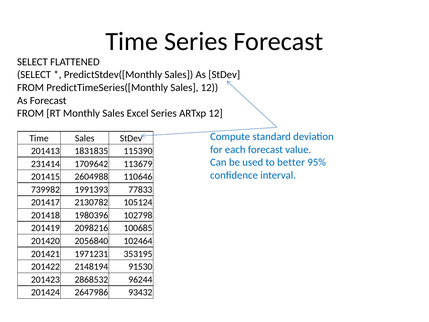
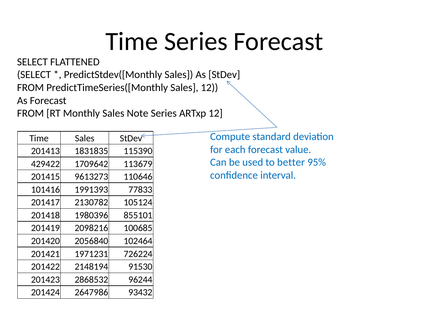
Excel: Excel -> Note
231414: 231414 -> 429422
2604988: 2604988 -> 9613273
739982: 739982 -> 101416
102798: 102798 -> 855101
353195: 353195 -> 726224
